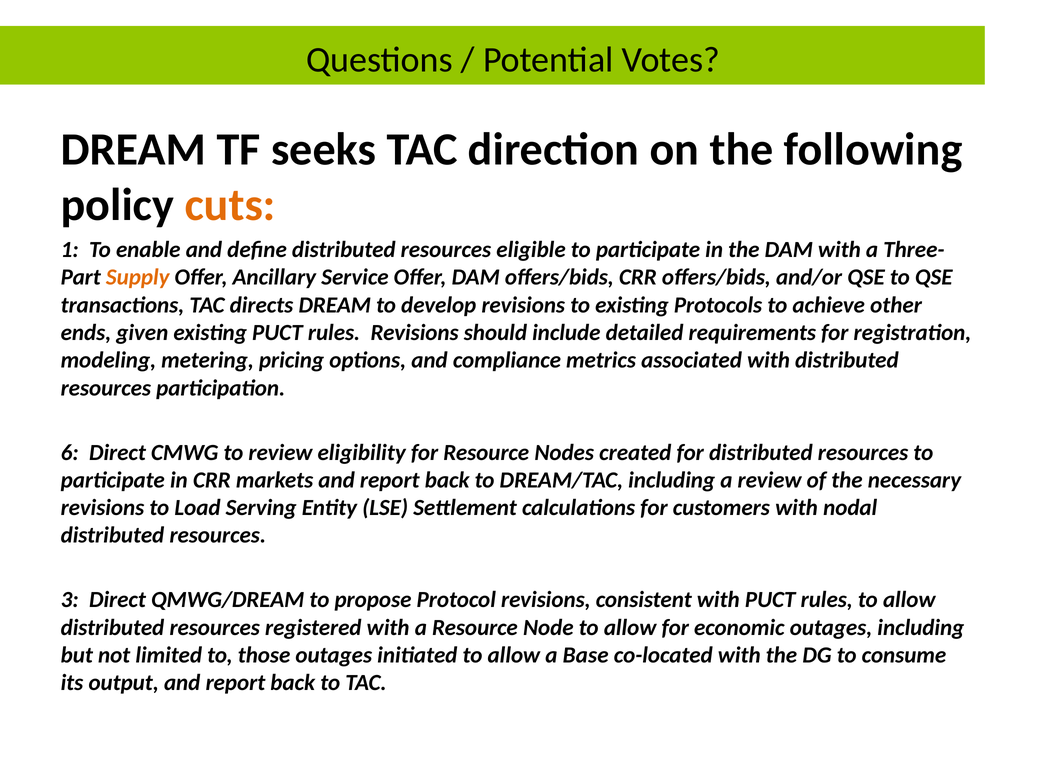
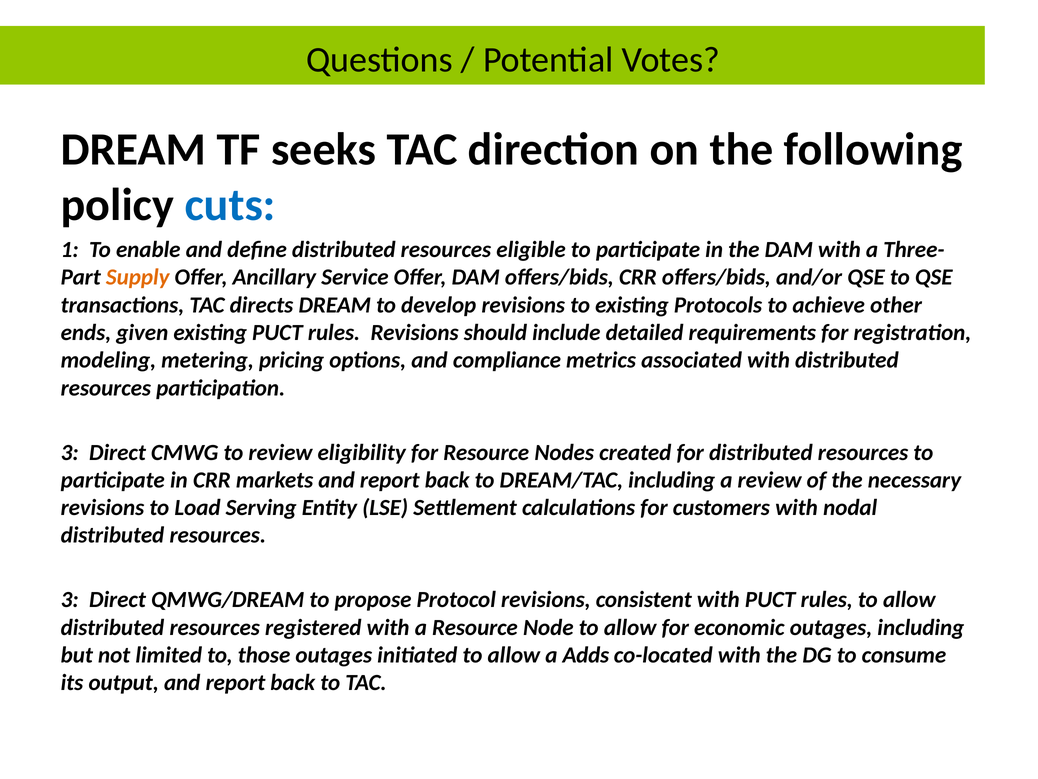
cuts colour: orange -> blue
6 at (70, 452): 6 -> 3
Base: Base -> Adds
